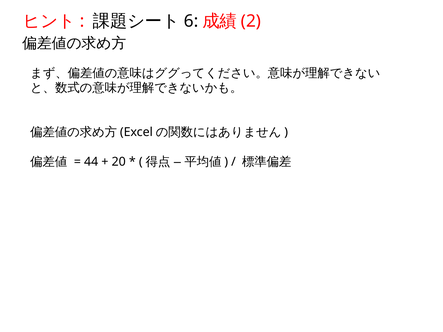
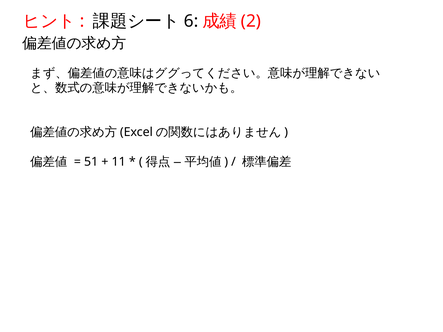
44: 44 -> 51
20: 20 -> 11
